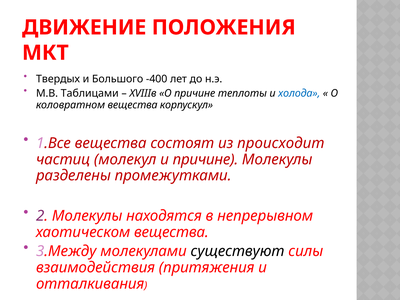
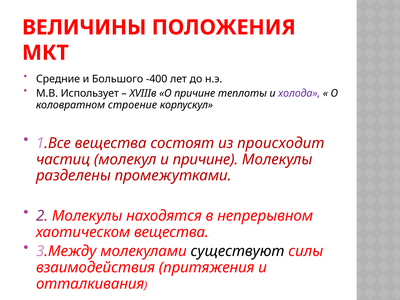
ДВИЖЕНИЕ: ДВИЖЕНИЕ -> ВЕЛИЧИНЫ
Твердых: Твердых -> Средние
Таблицами: Таблицами -> Использует
холода colour: blue -> purple
коловратном вещества: вещества -> строение
